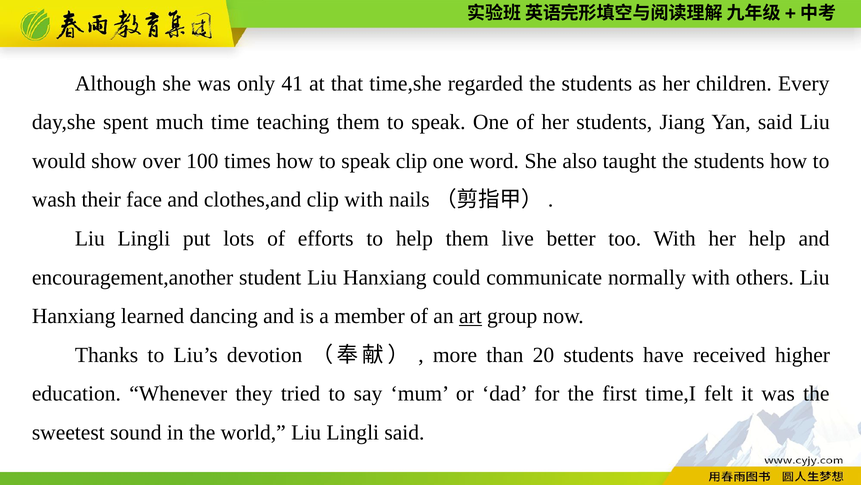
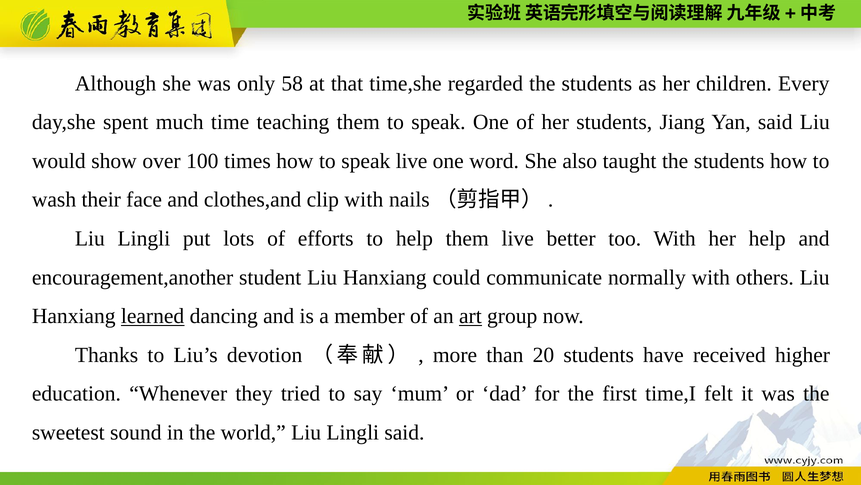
41: 41 -> 58
speak clip: clip -> live
learned underline: none -> present
